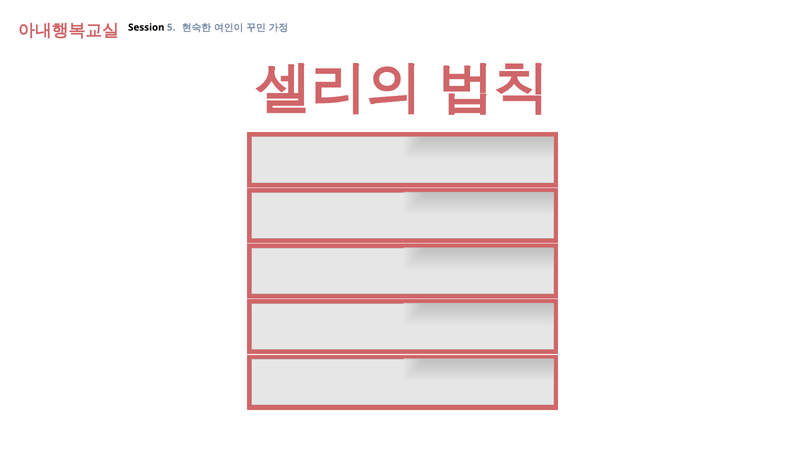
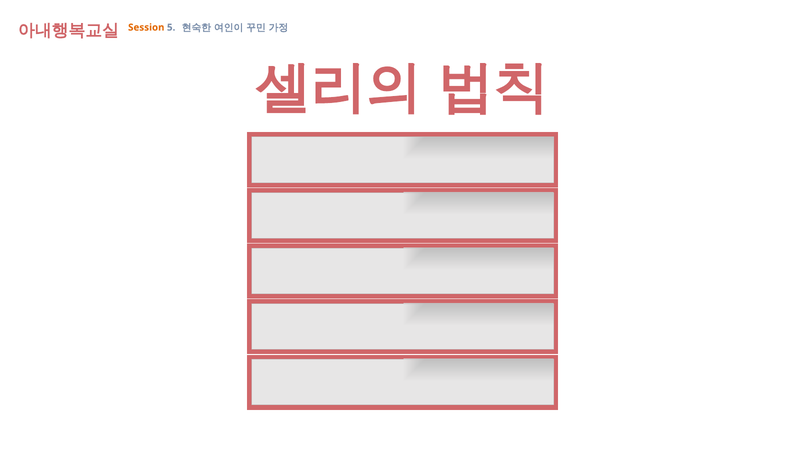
Session colour: black -> orange
